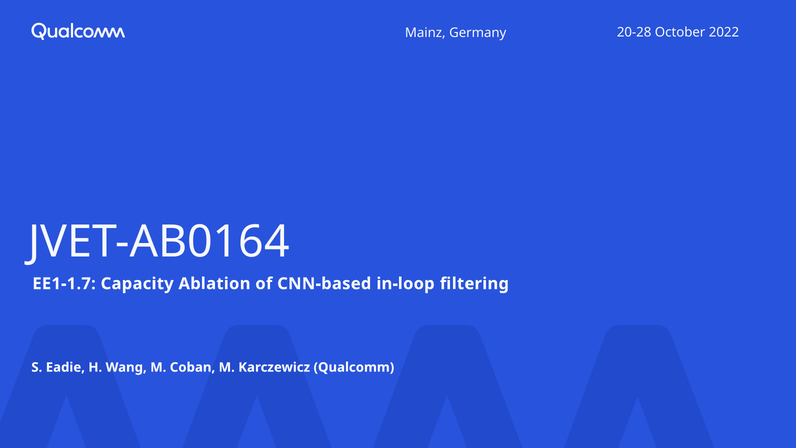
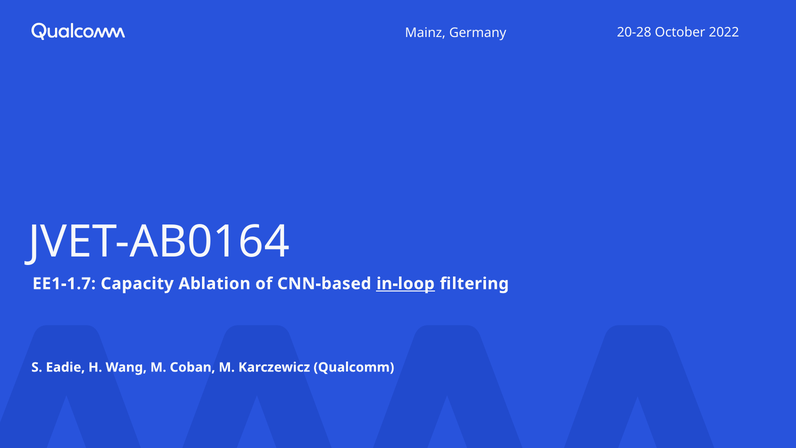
in-loop underline: none -> present
